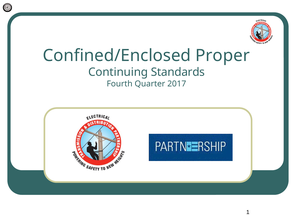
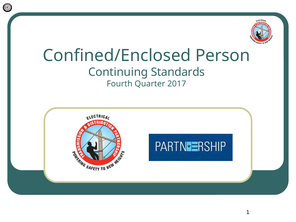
Proper: Proper -> Person
